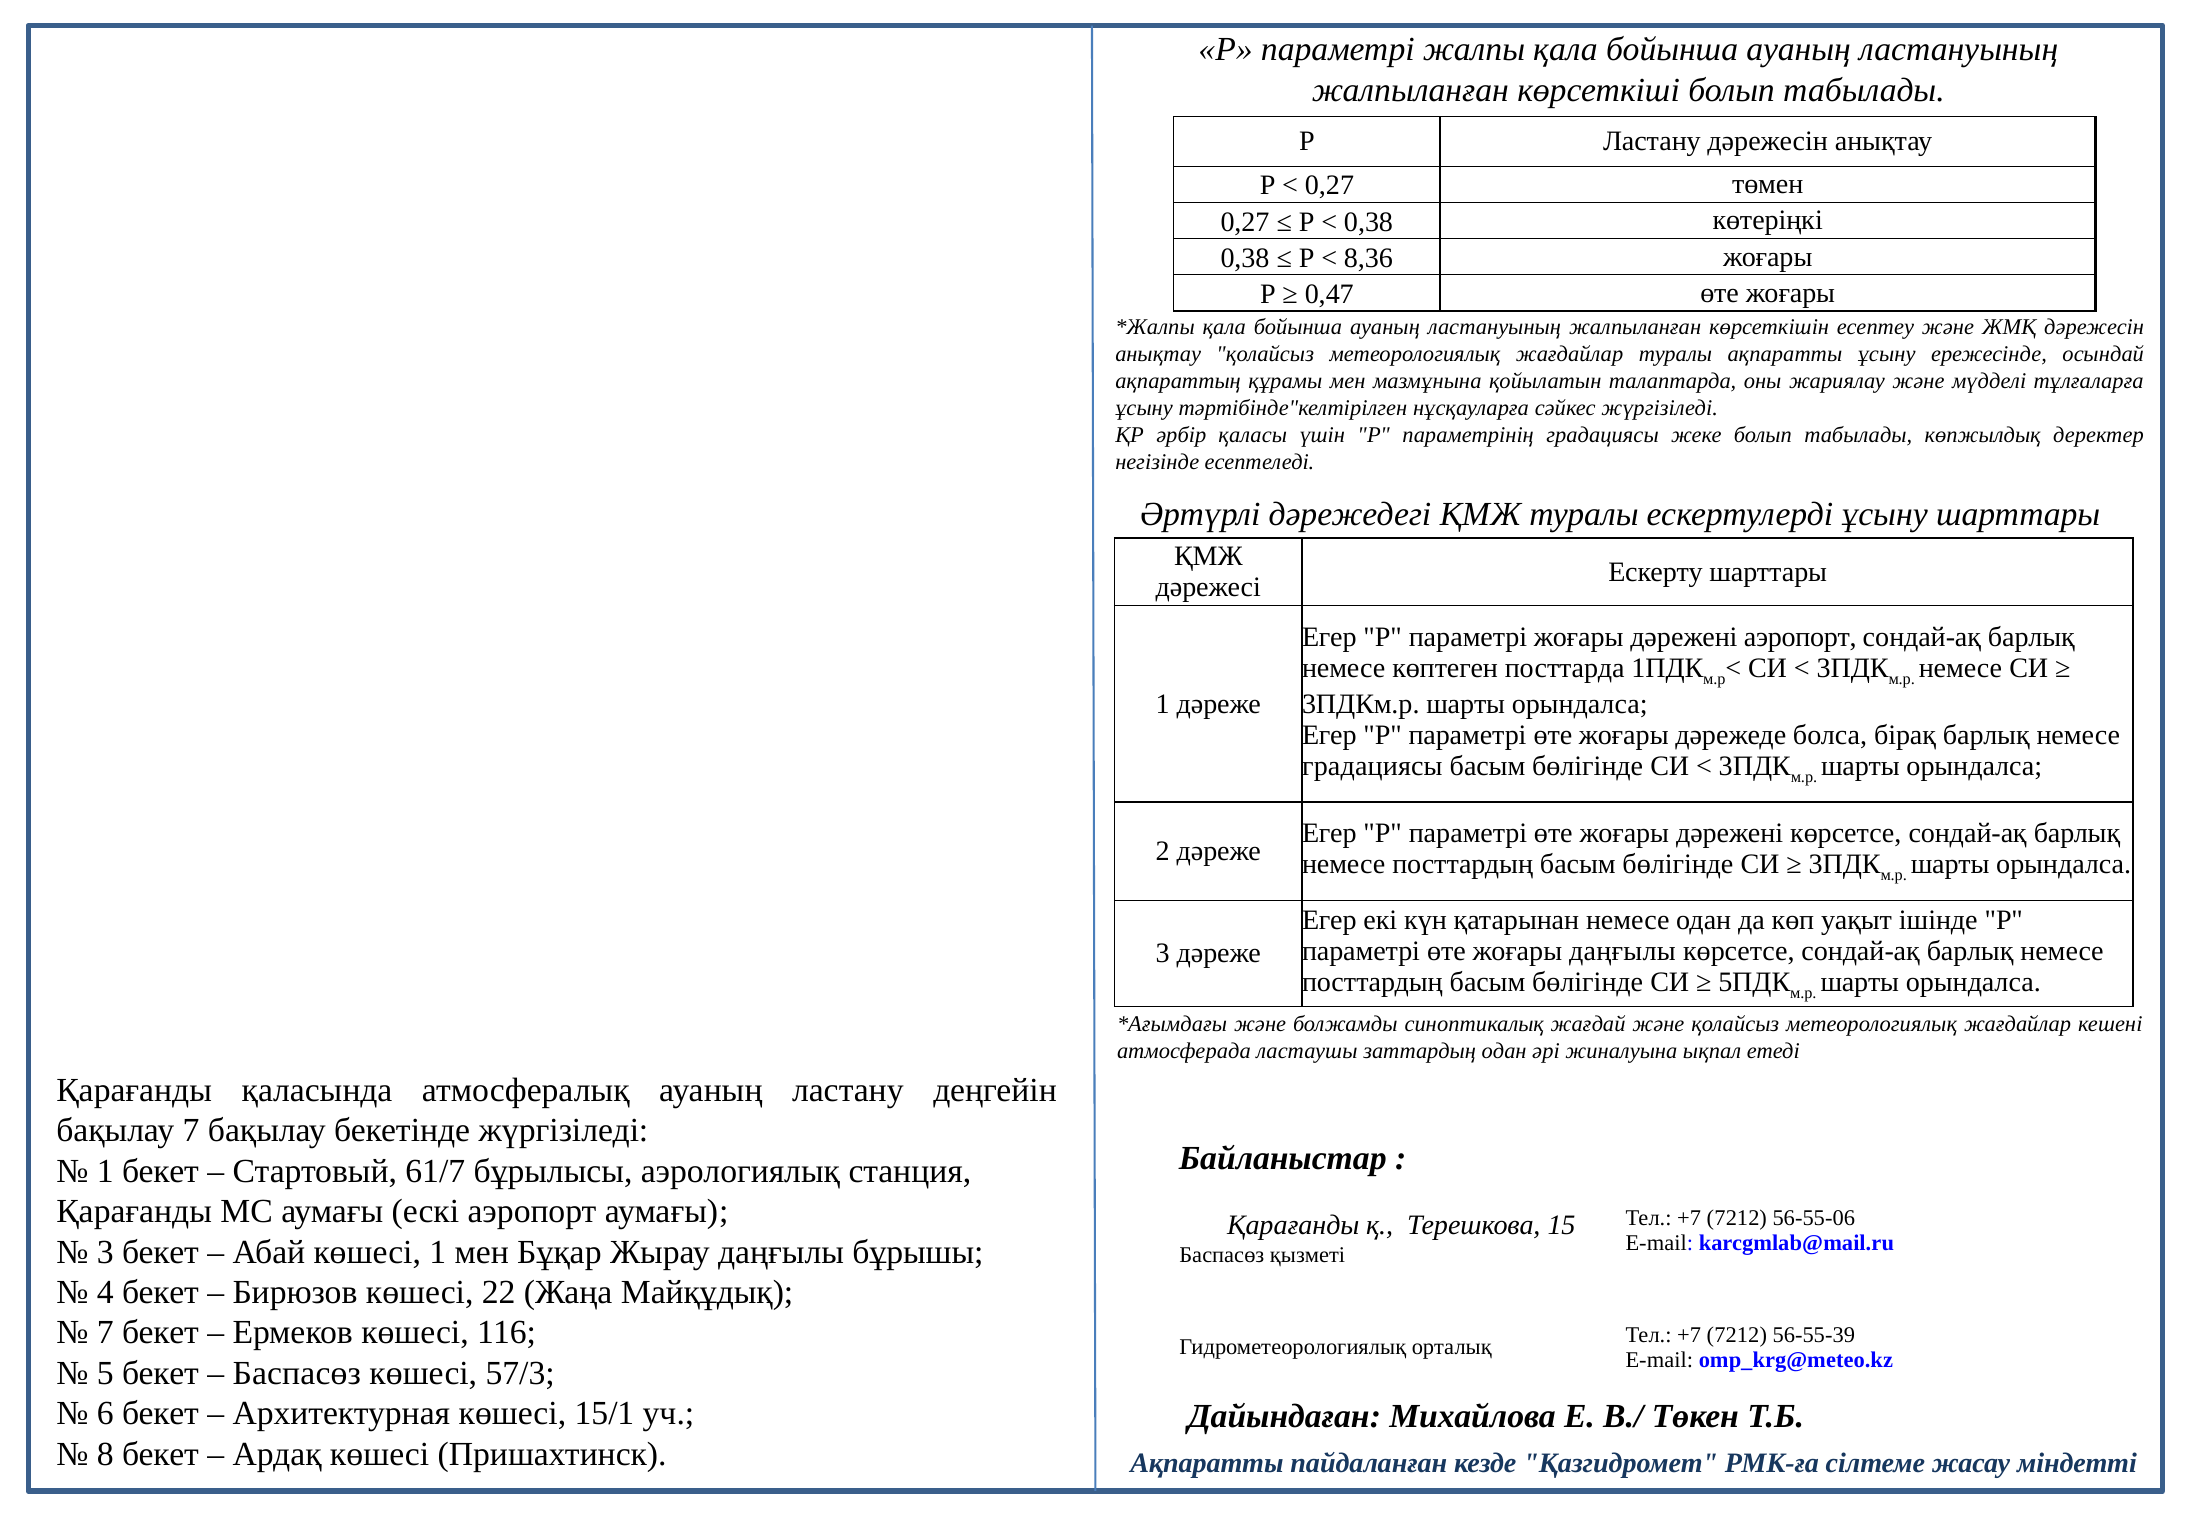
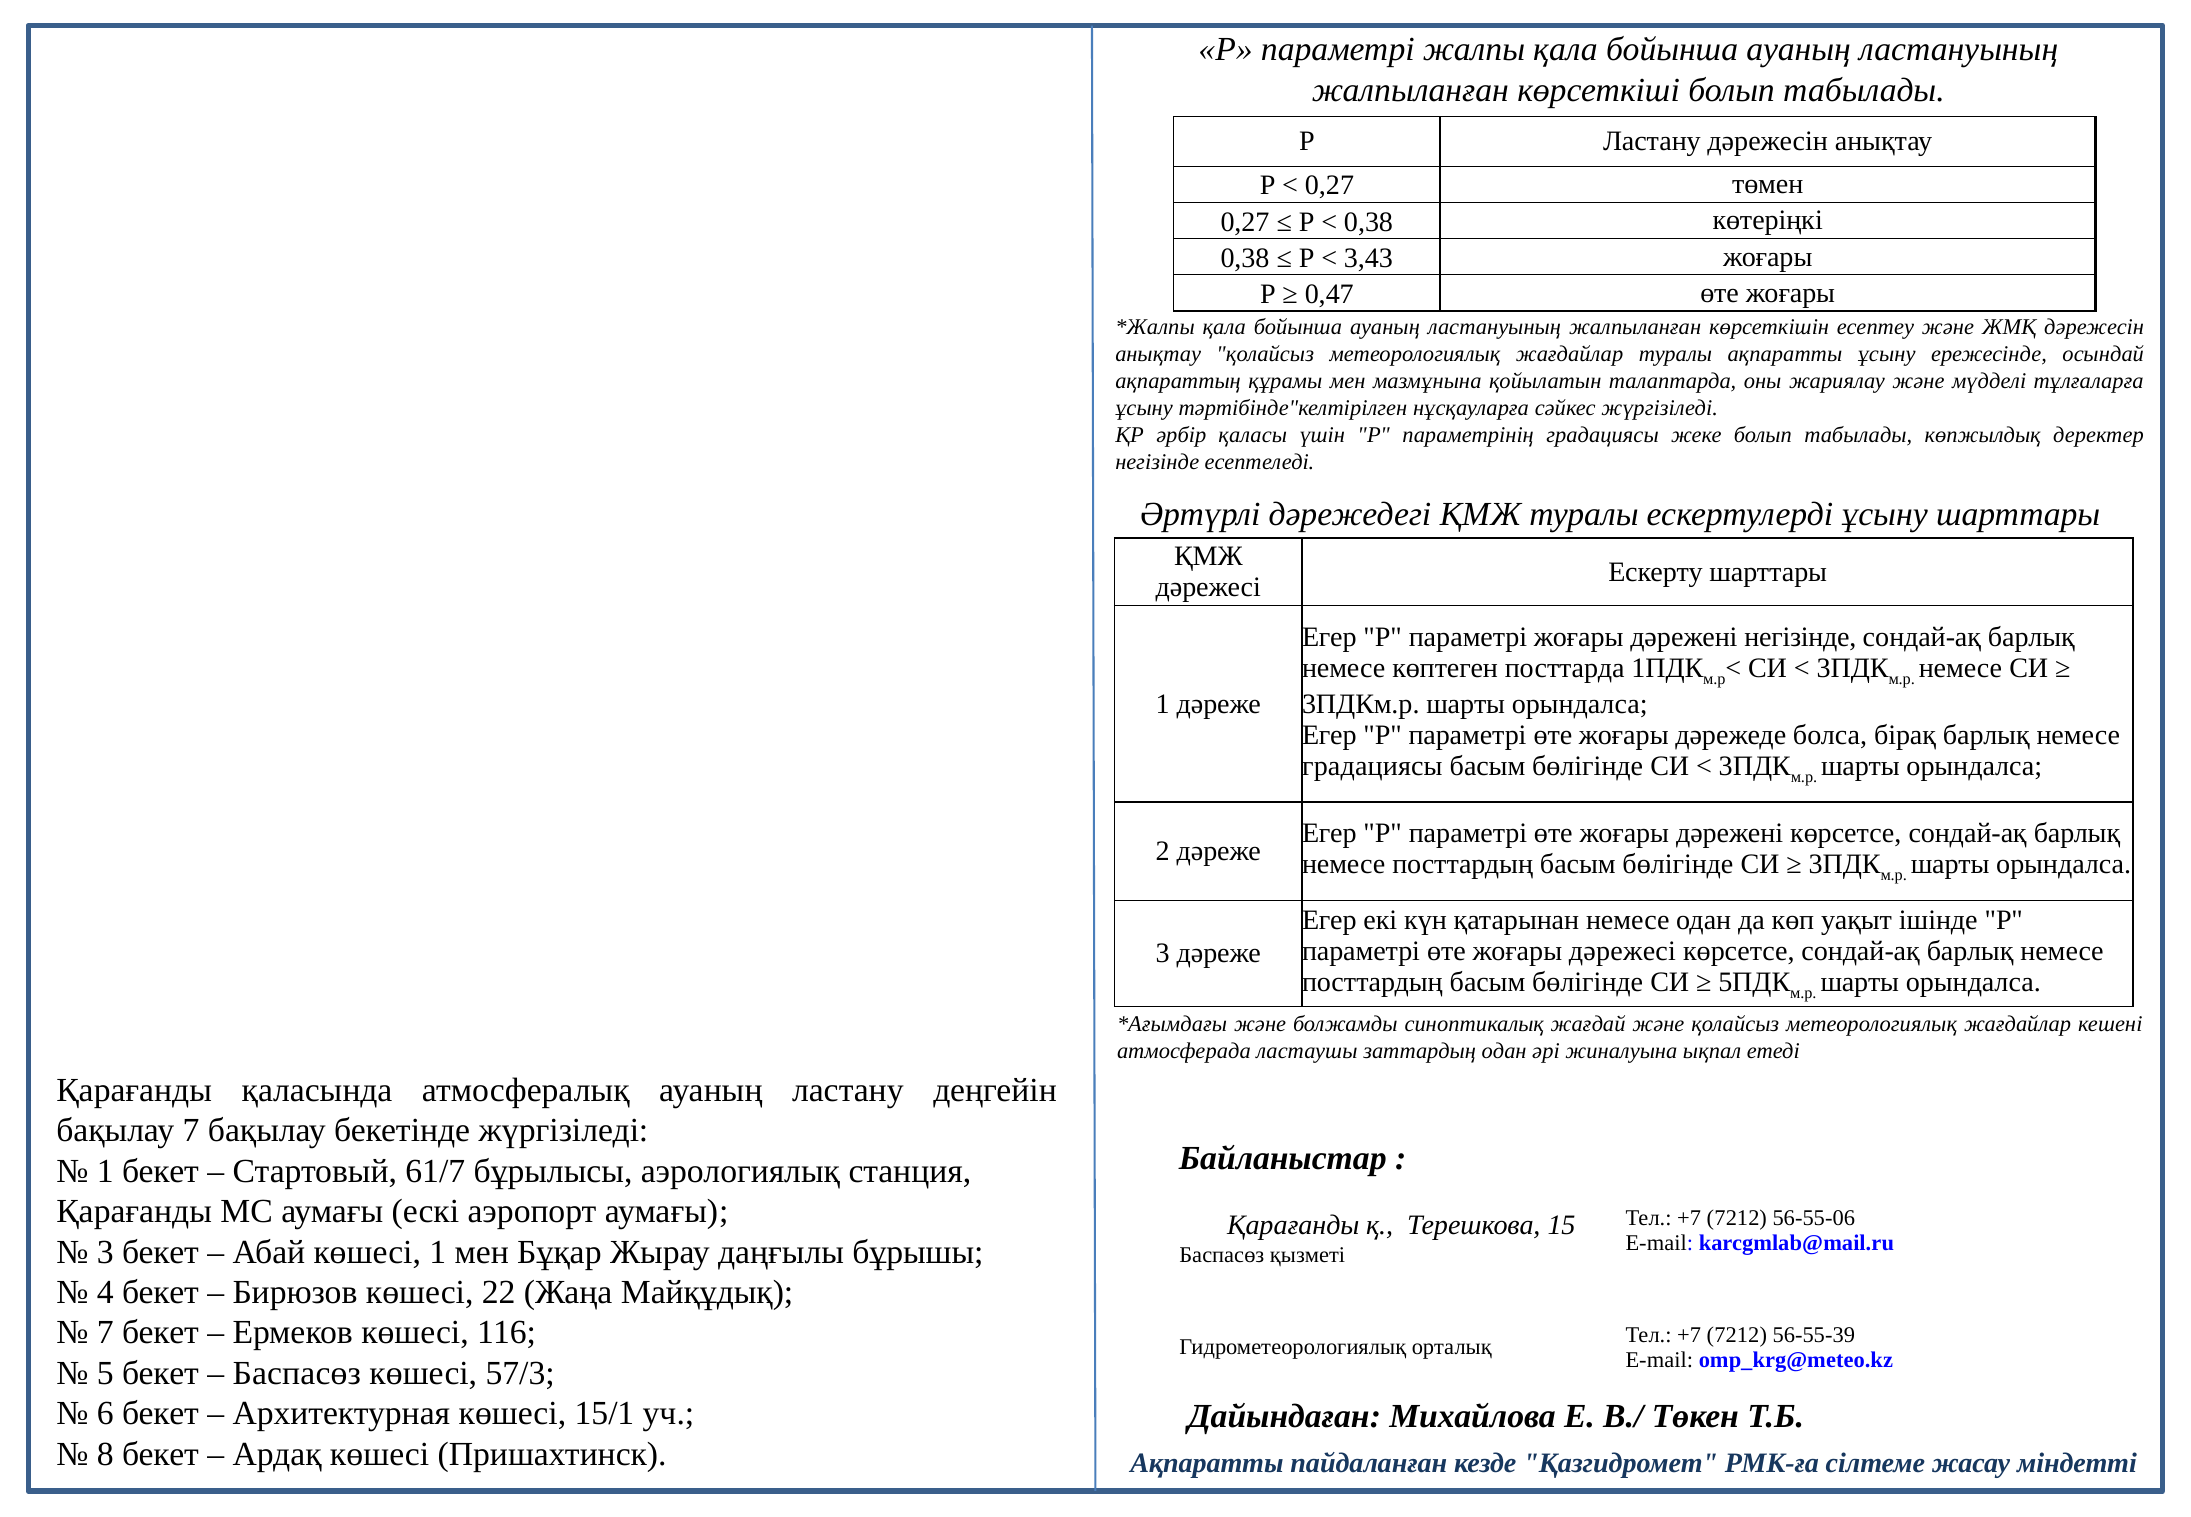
8,36: 8,36 -> 3,43
дәрежені аэропорт: аэропорт -> негізінде
жоғары даңғылы: даңғылы -> дәрежесі
